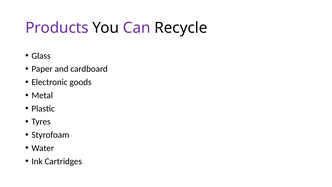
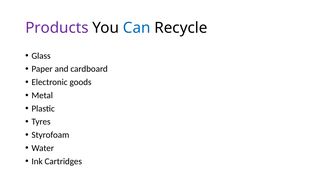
Can colour: purple -> blue
